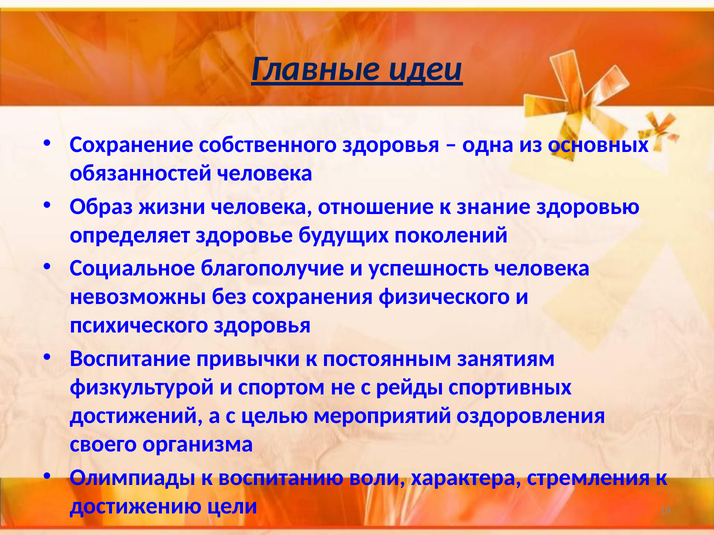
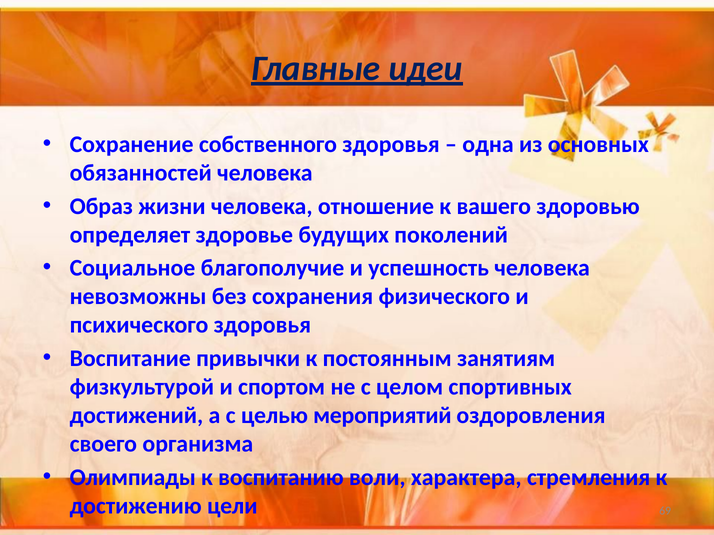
знание: знание -> вашего
рейды: рейды -> целом
19: 19 -> 69
